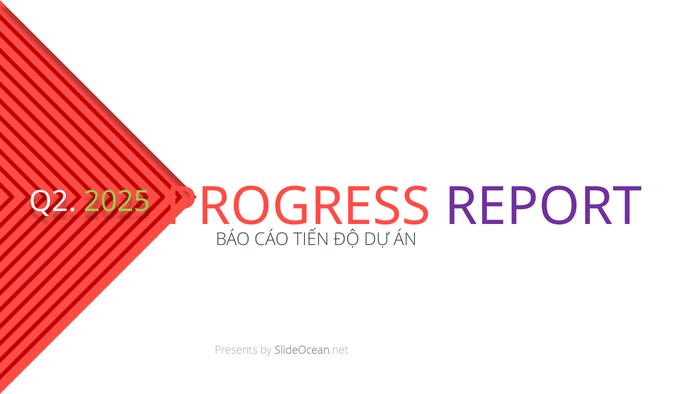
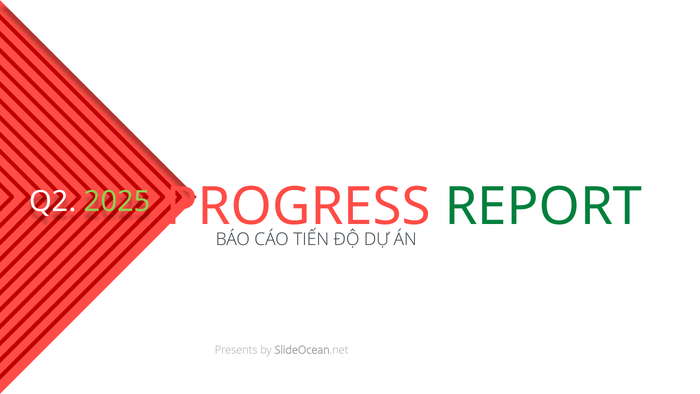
REPORT colour: purple -> green
